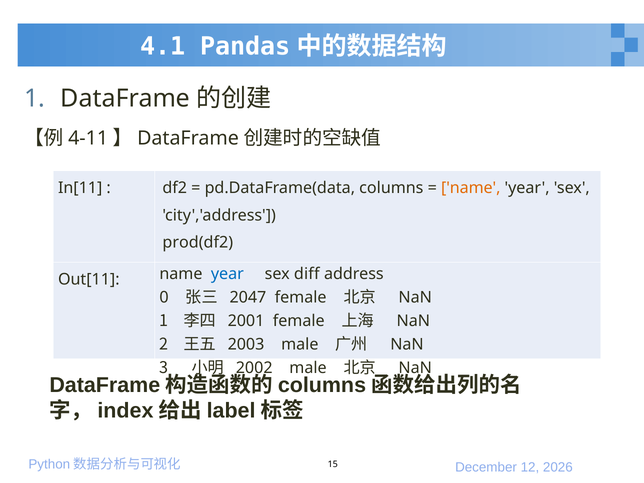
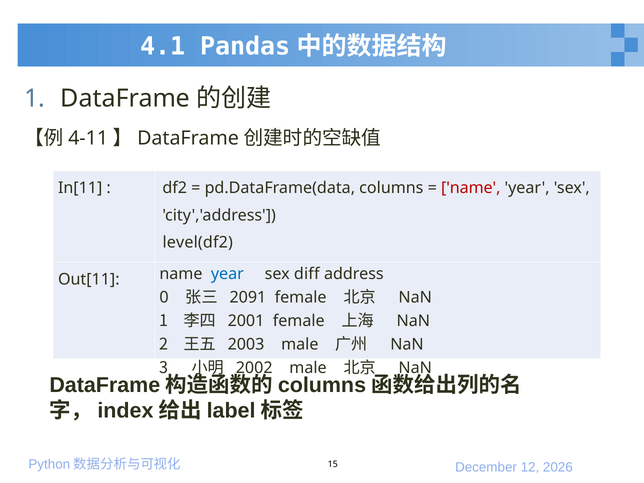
name at (471, 188) colour: orange -> red
prod(df2: prod(df2 -> level(df2
2047: 2047 -> 2091
